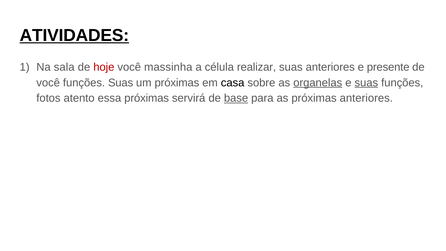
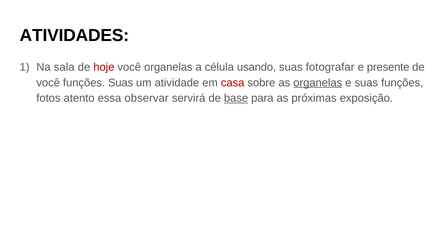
ATIVIDADES underline: present -> none
você massinha: massinha -> organelas
realizar: realizar -> usando
suas anteriores: anteriores -> fotografar
um próximas: próximas -> atividade
casa colour: black -> red
suas at (366, 83) underline: present -> none
essa próximas: próximas -> observar
próximas anteriores: anteriores -> exposição
